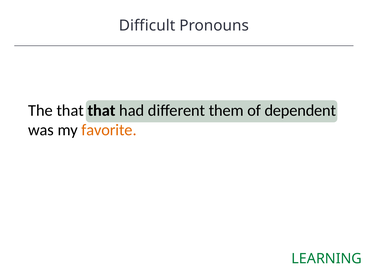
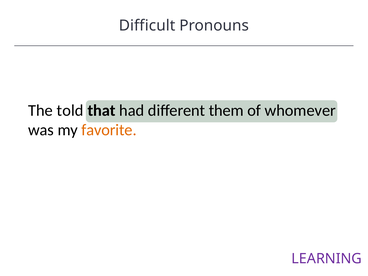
The that: that -> told
dependent: dependent -> whomever
LEARNING colour: green -> purple
